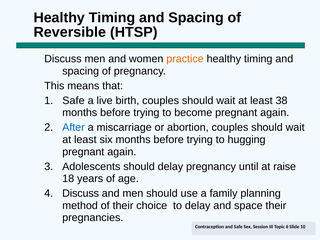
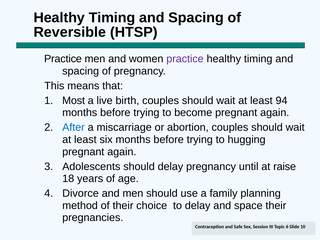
Discuss at (63, 59): Discuss -> Practice
practice at (185, 59) colour: orange -> purple
Safe at (73, 101): Safe -> Most
38: 38 -> 94
Discuss at (81, 193): Discuss -> Divorce
